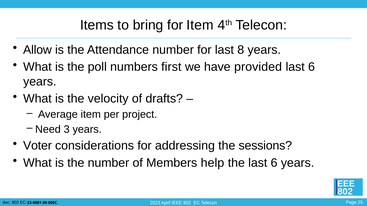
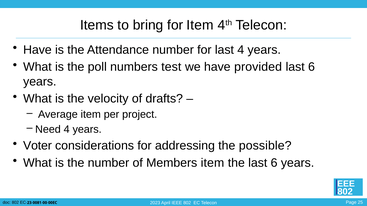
Allow at (37, 50): Allow -> Have
last 8: 8 -> 4
first: first -> test
Need 3: 3 -> 4
sessions: sessions -> possible
Members help: help -> item
